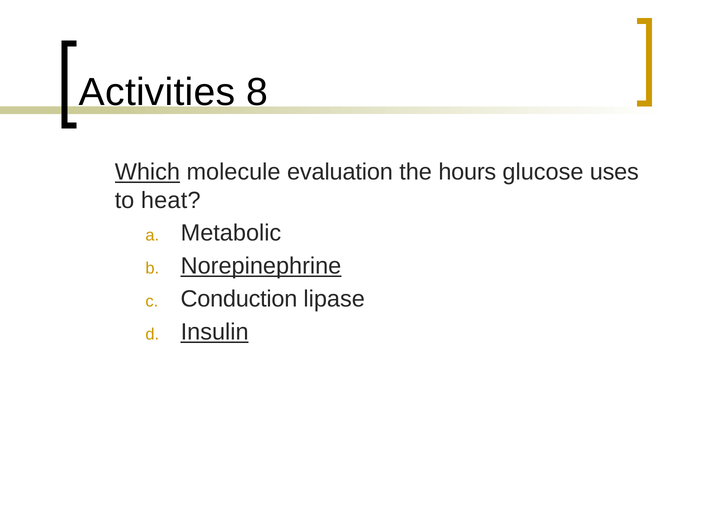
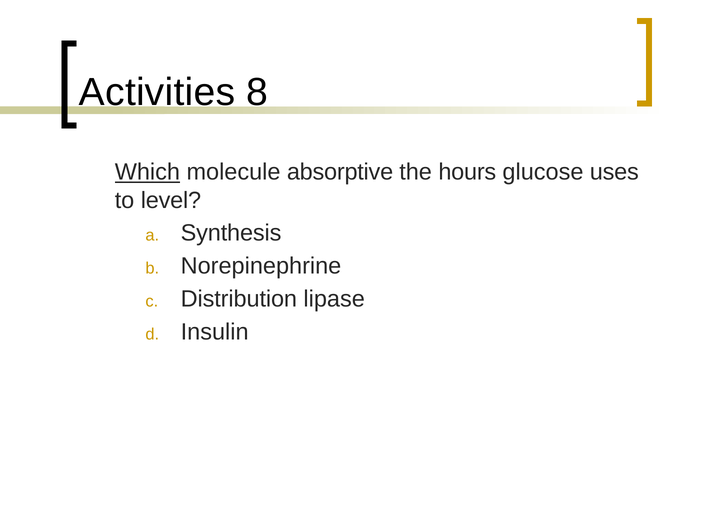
evaluation: evaluation -> absorptive
heat: heat -> level
Metabolic: Metabolic -> Synthesis
Norepinephrine underline: present -> none
Conduction: Conduction -> Distribution
Insulin underline: present -> none
